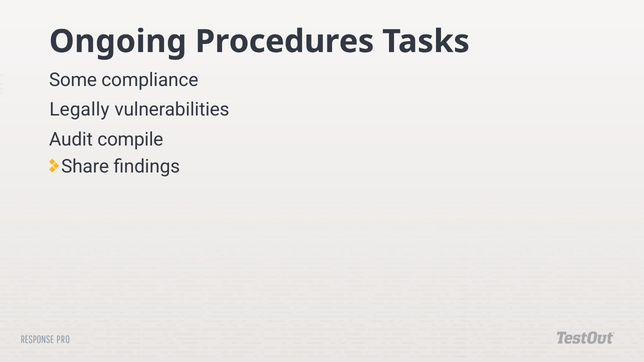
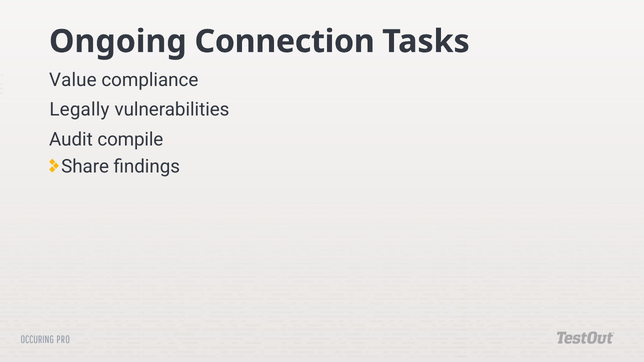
Procedures: Procedures -> Connection
Some: Some -> Value
RESPONSE: RESPONSE -> OCCURING
